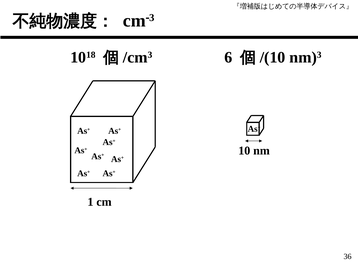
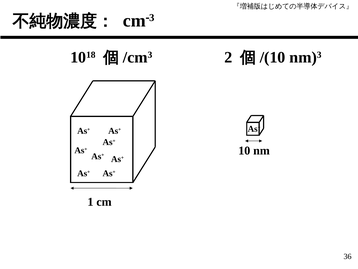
6: 6 -> 2
